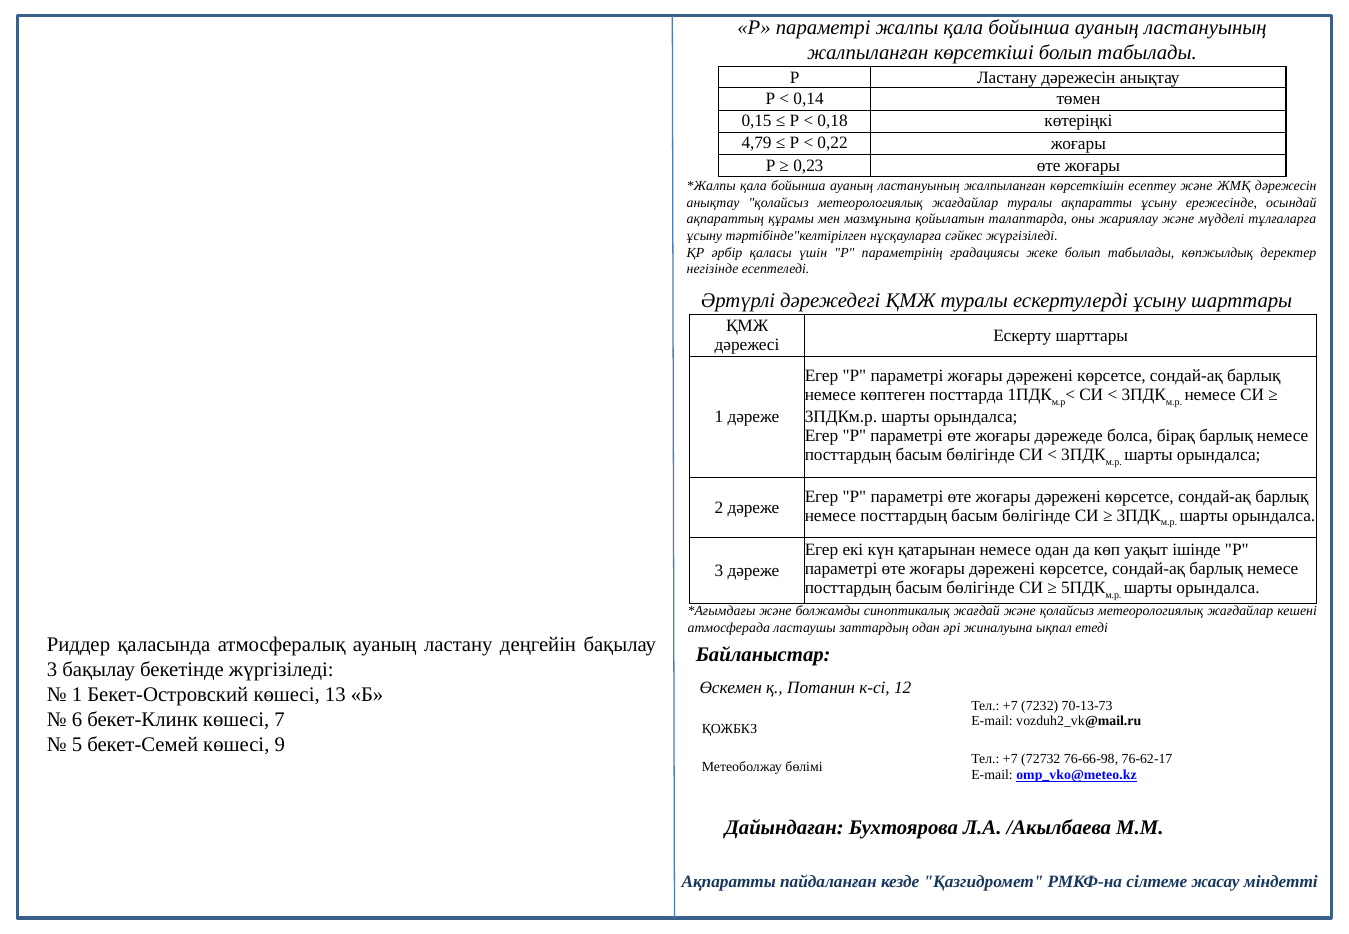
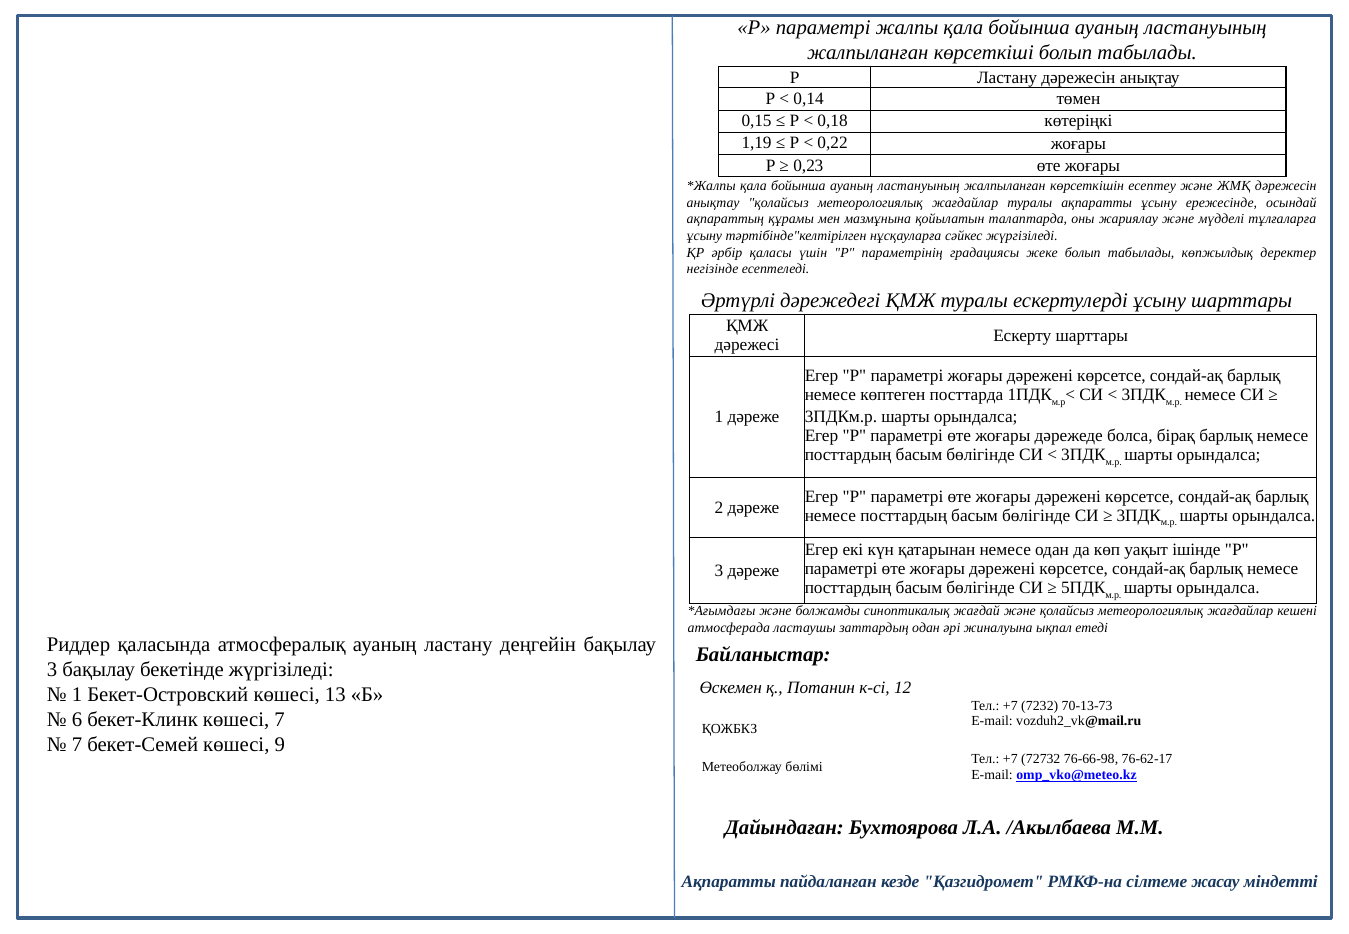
4,79: 4,79 -> 1,19
5 at (77, 744): 5 -> 7
